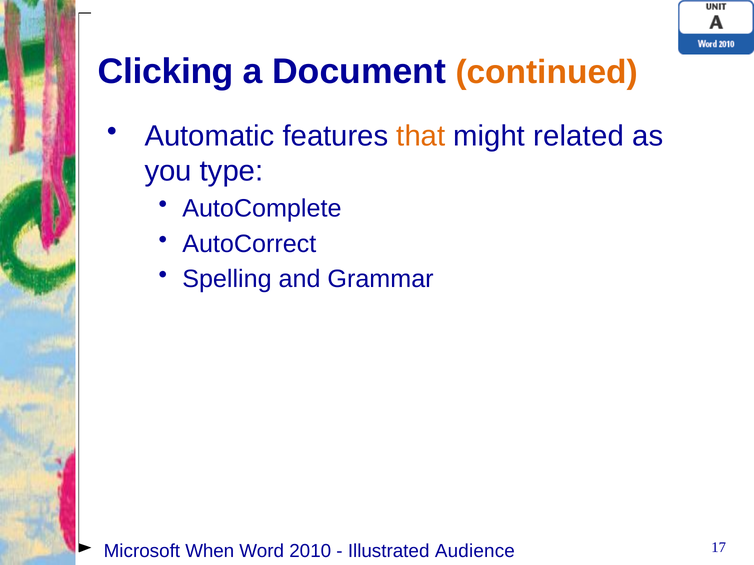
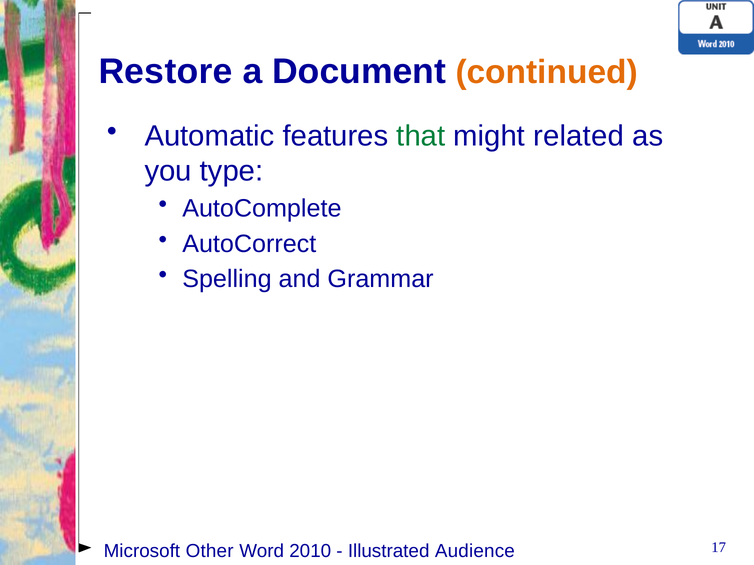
Clicking: Clicking -> Restore
that colour: orange -> green
When: When -> Other
